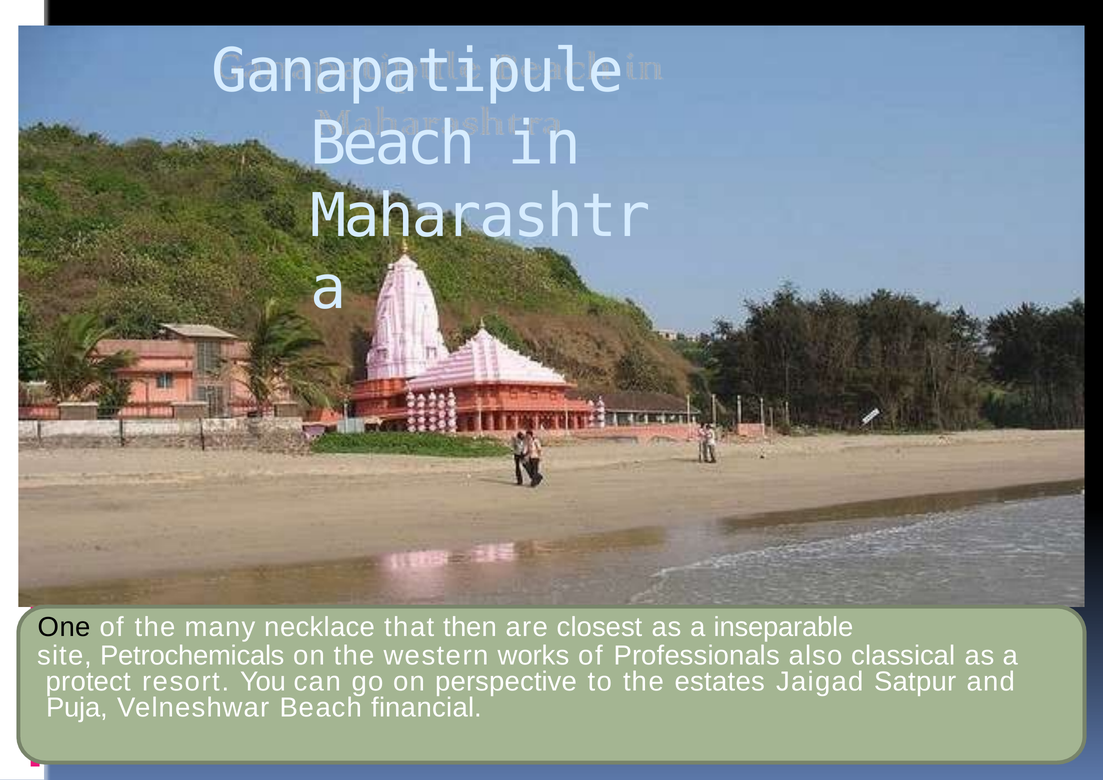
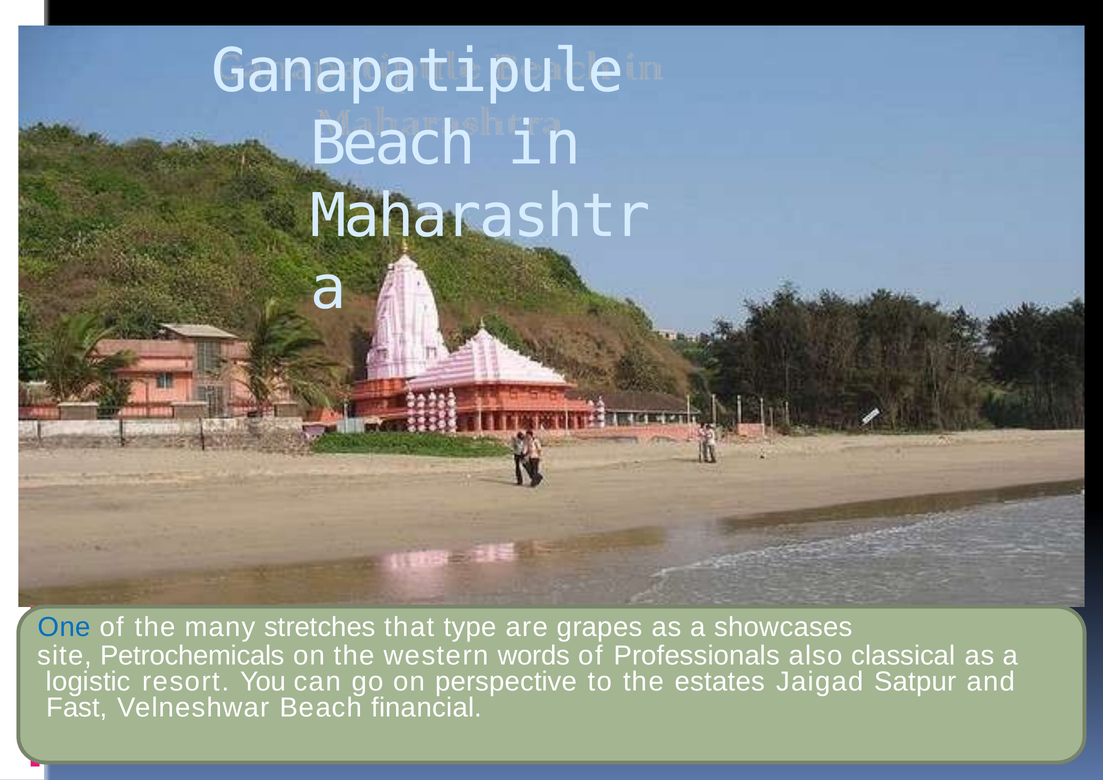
One colour: black -> blue
necklace: necklace -> stretches
then: then -> type
closest: closest -> grapes
inseparable: inseparable -> showcases
works: works -> words
protect: protect -> logistic
Puja: Puja -> Fast
